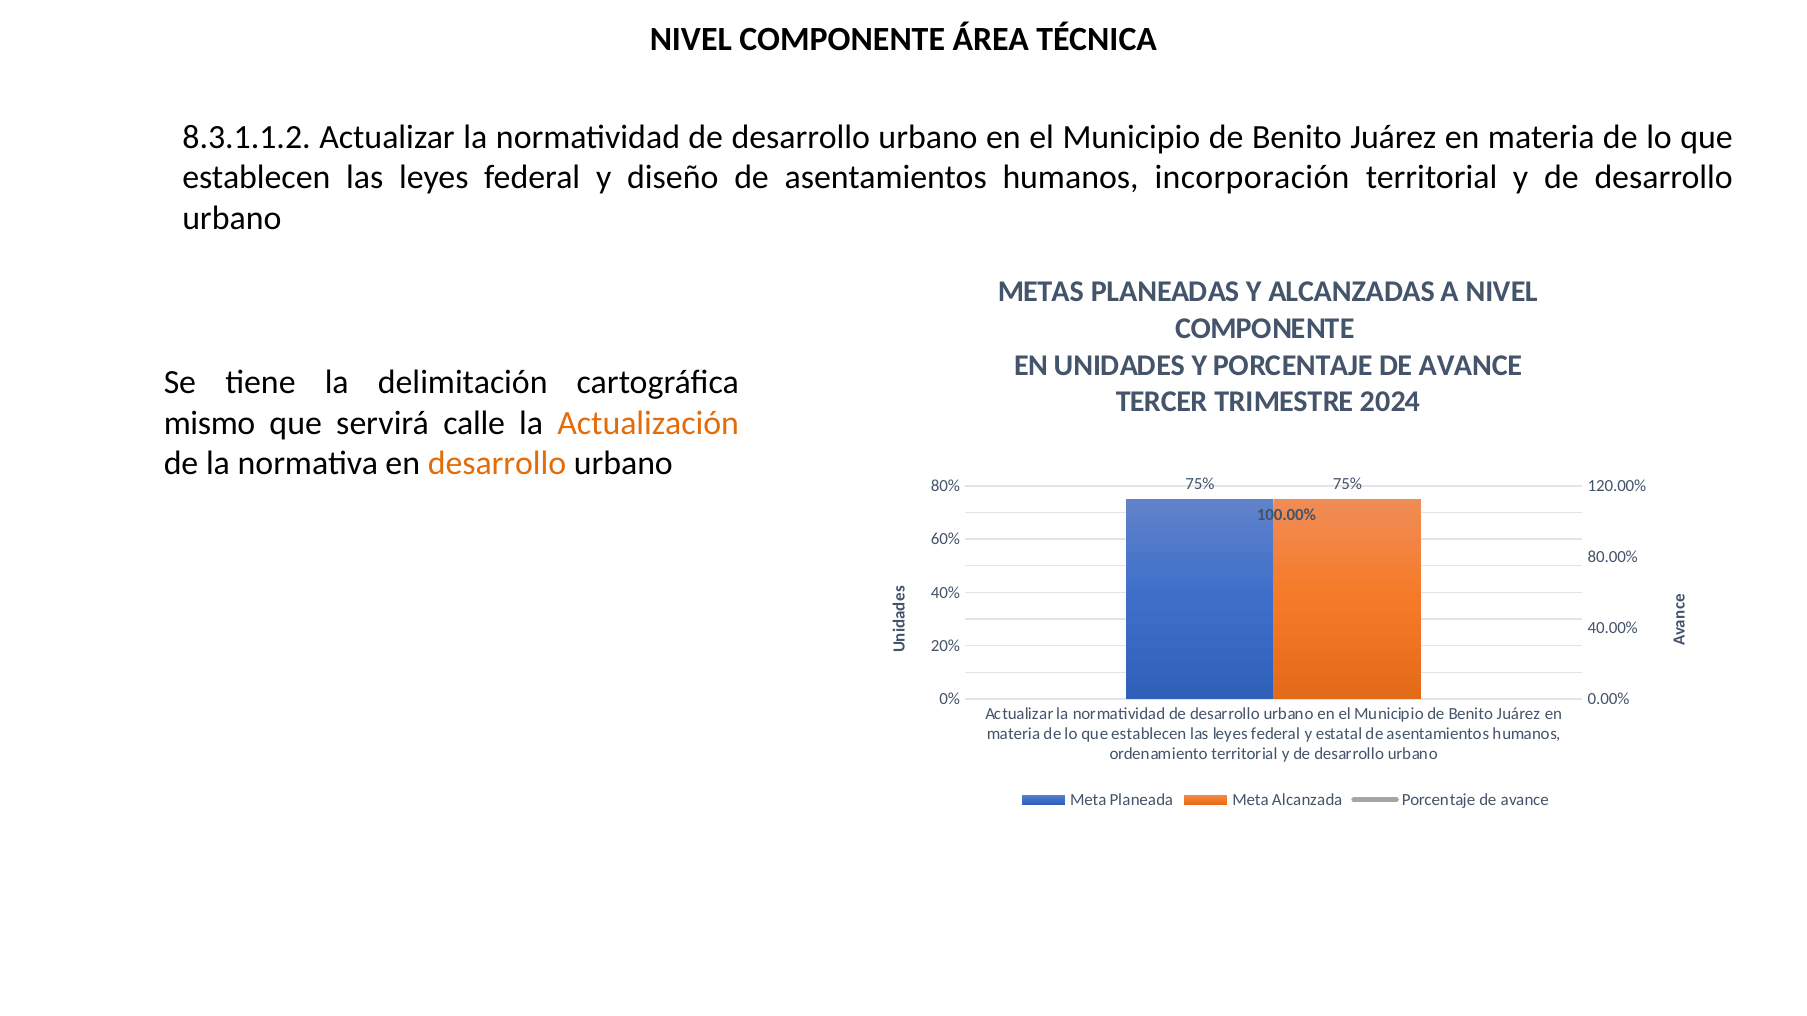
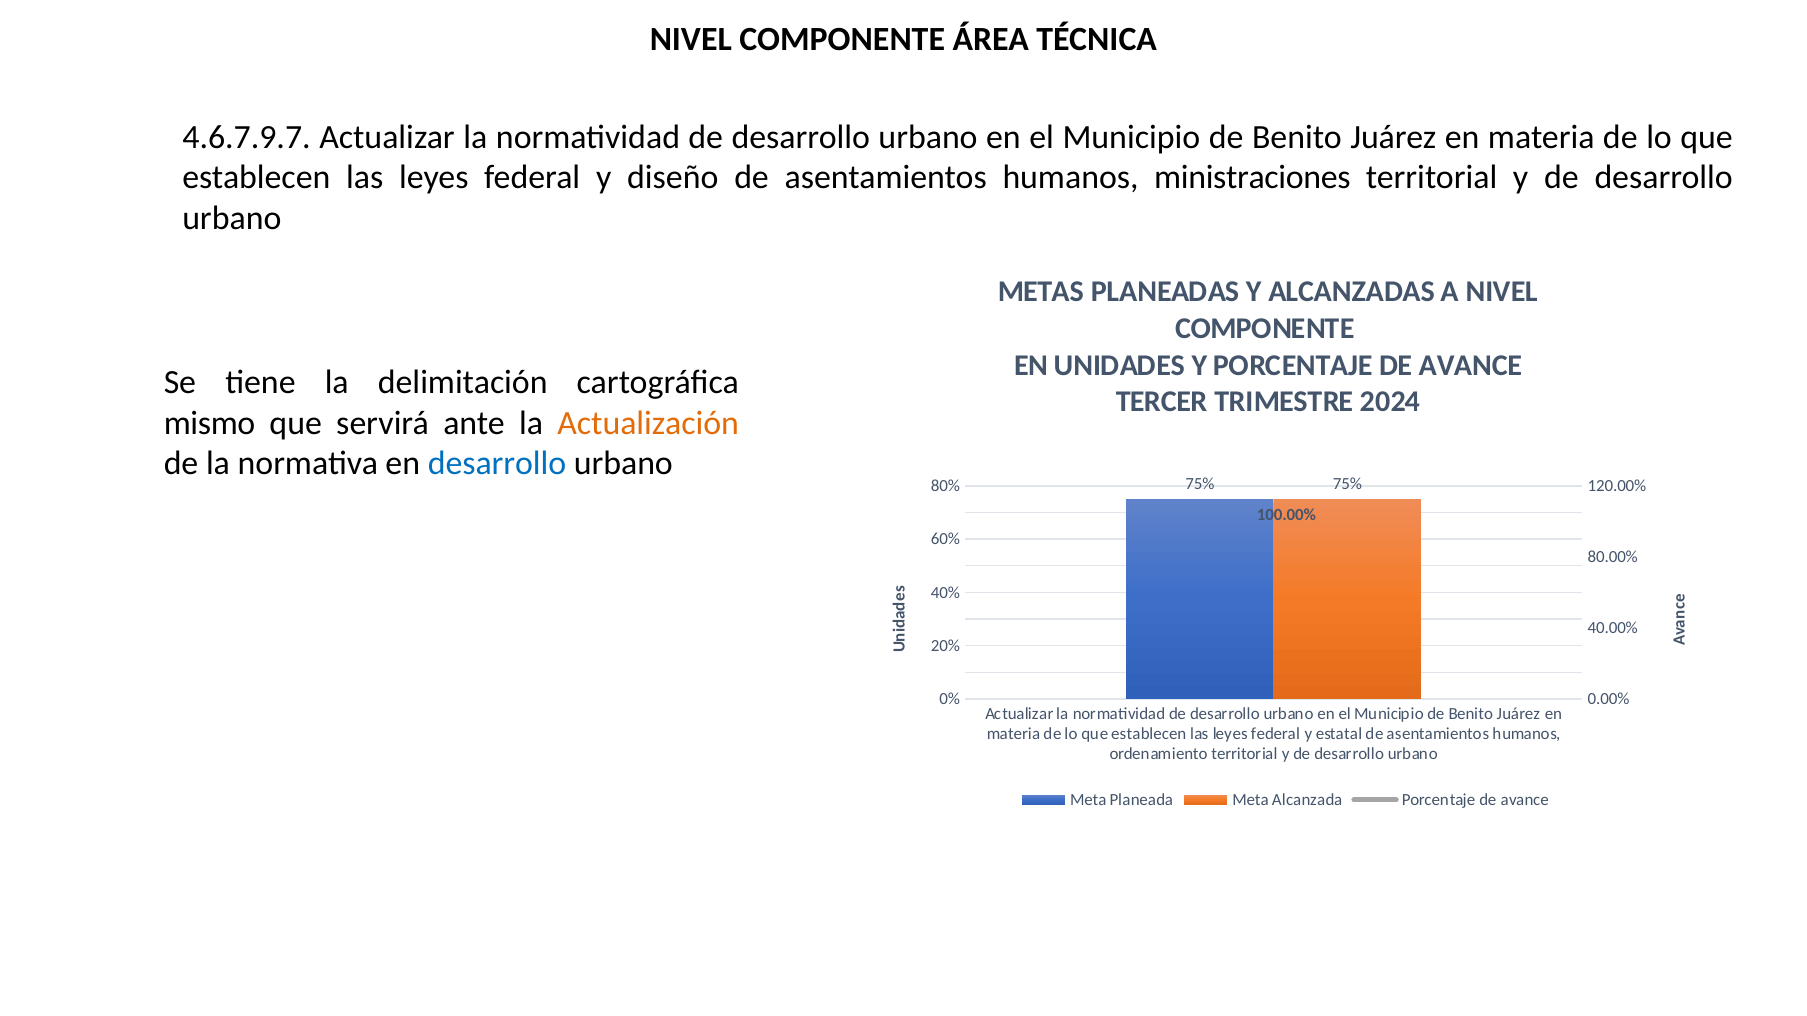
8.3.1.1.2: 8.3.1.1.2 -> 4.6.7.9.7
incorporación: incorporación -> ministraciones
calle: calle -> ante
desarrollo at (497, 464) colour: orange -> blue
